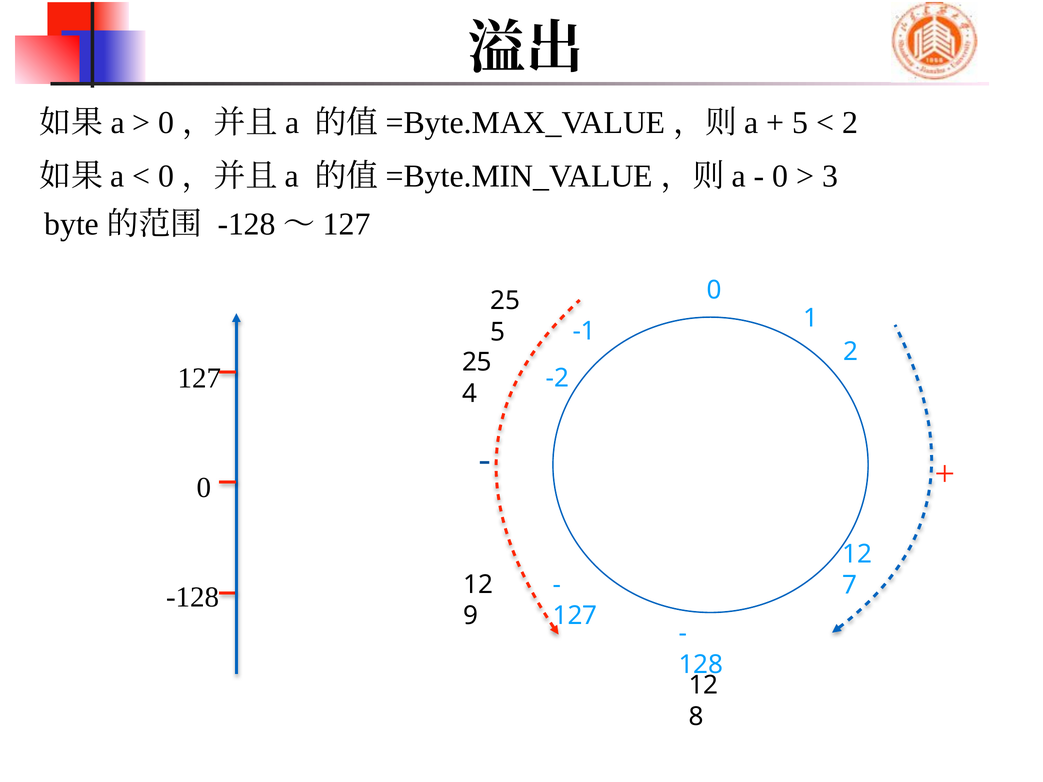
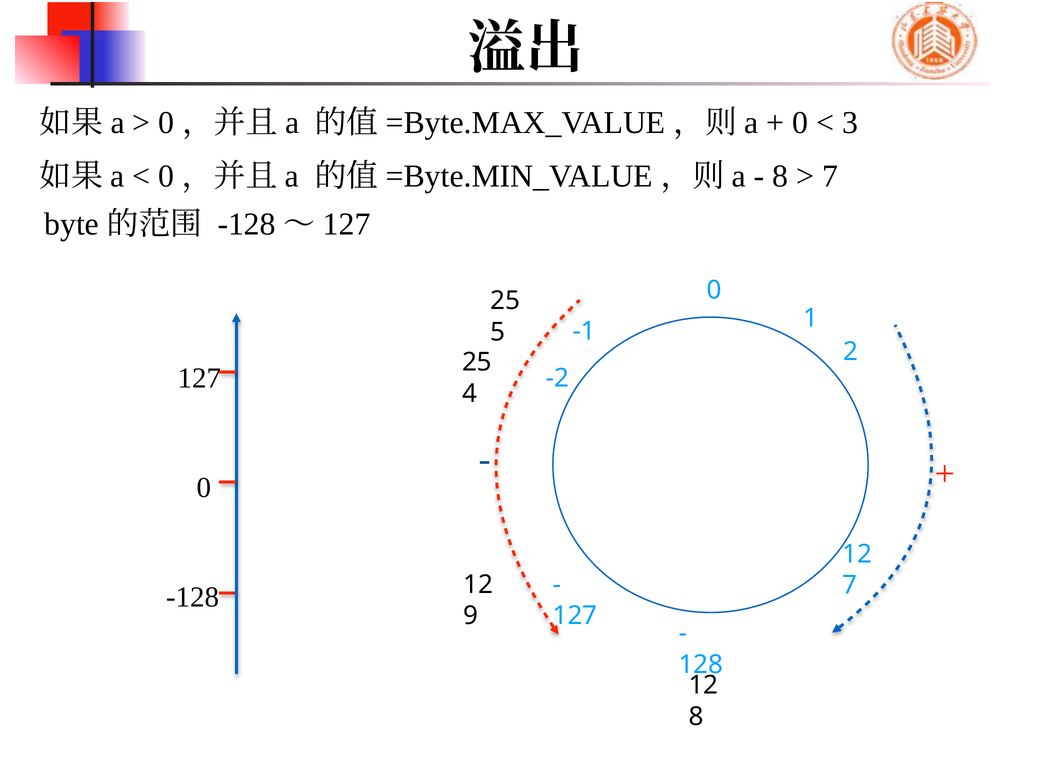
5 at (800, 123): 5 -> 0
2 at (850, 123): 2 -> 3
0 at (780, 176): 0 -> 8
3 at (830, 176): 3 -> 7
